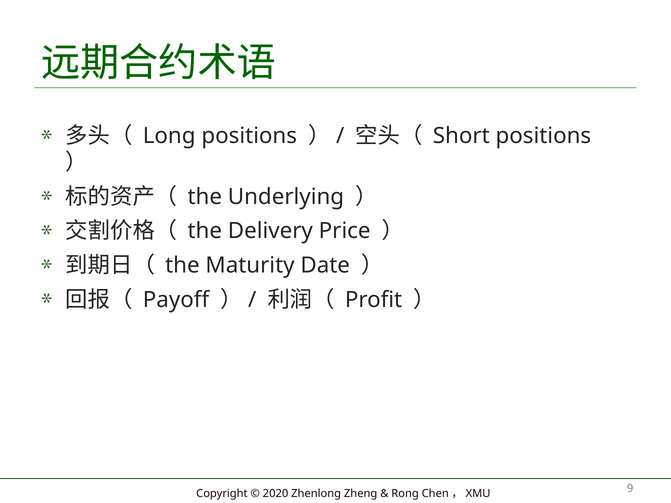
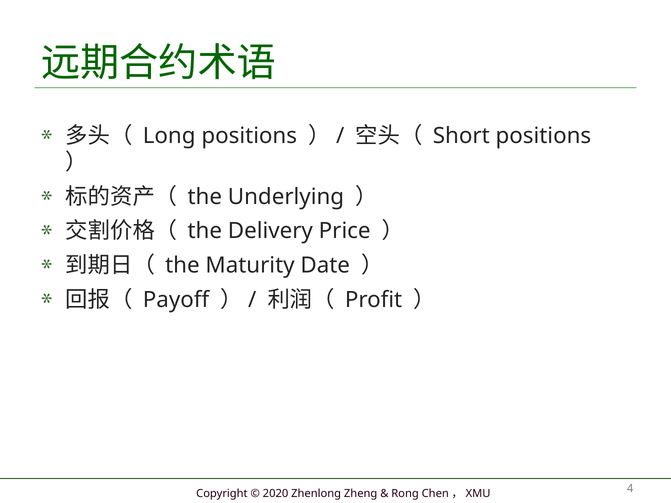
9: 9 -> 4
